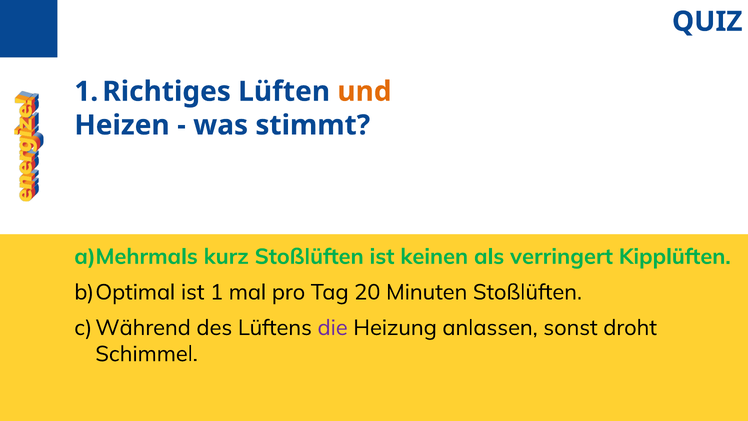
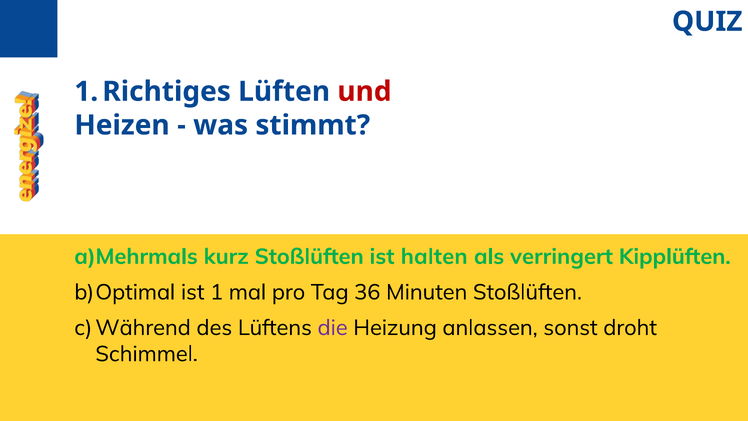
und colour: orange -> red
keinen: keinen -> halten
20: 20 -> 36
